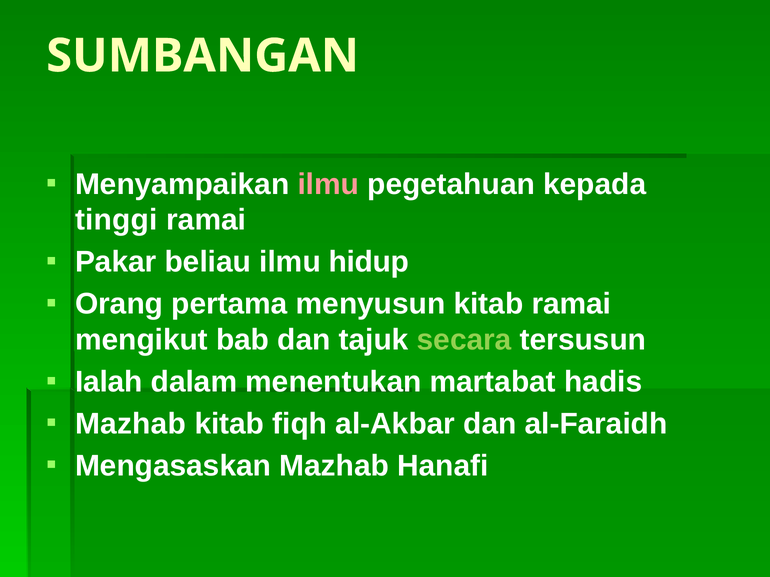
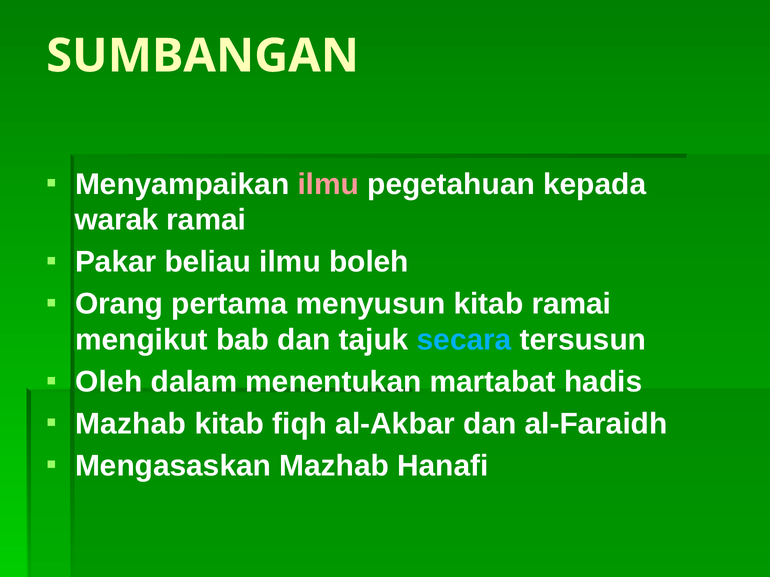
tinggi: tinggi -> warak
hidup: hidup -> boleh
secara colour: light green -> light blue
Ialah: Ialah -> Oleh
